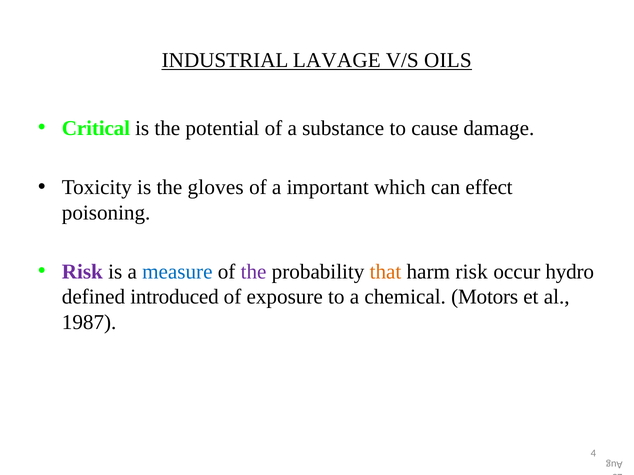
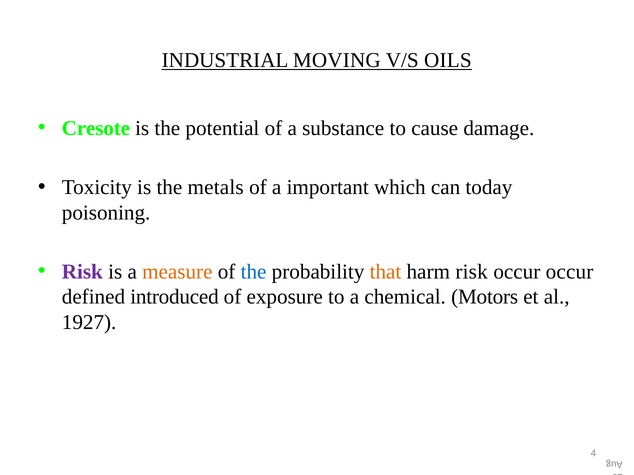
LAVAGE: LAVAGE -> MOVING
Critical: Critical -> Cresote
gloves: gloves -> metals
effect: effect -> today
measure colour: blue -> orange
the at (254, 272) colour: purple -> blue
occur hydro: hydro -> occur
1987: 1987 -> 1927
